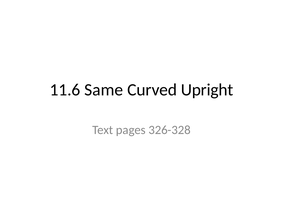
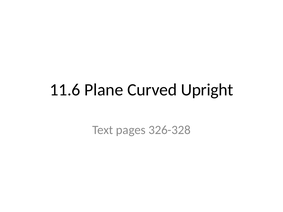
Same: Same -> Plane
